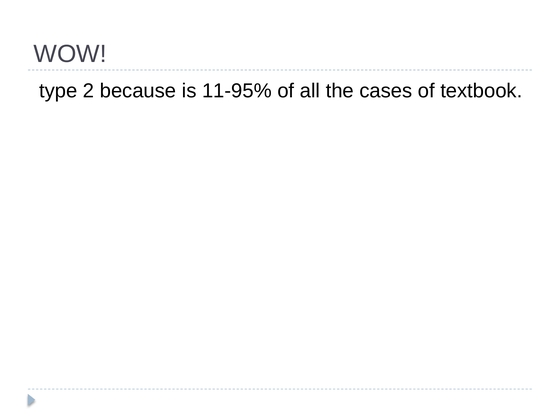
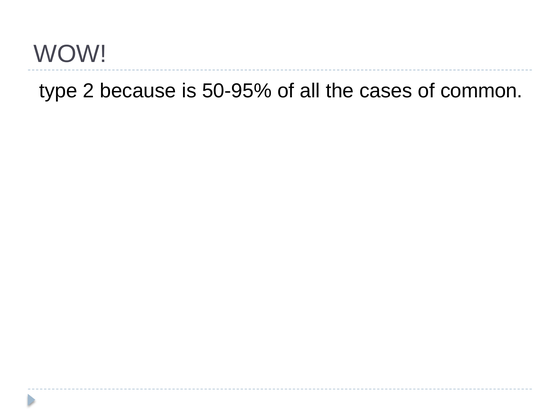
11-95%: 11-95% -> 50-95%
textbook: textbook -> common
